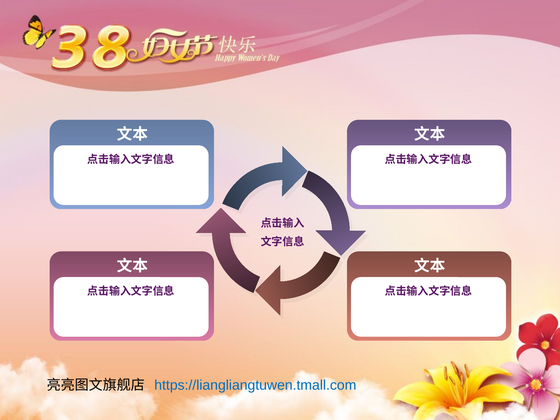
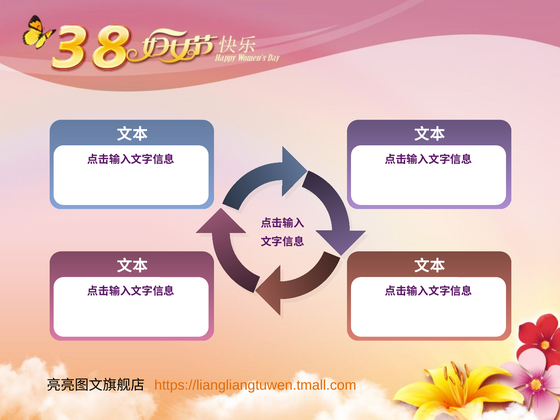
https://liangliangtuwen.tmall.com colour: blue -> orange
